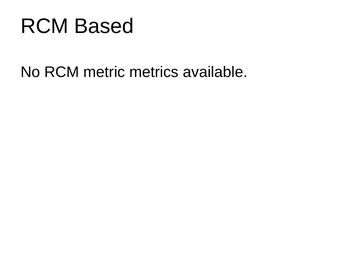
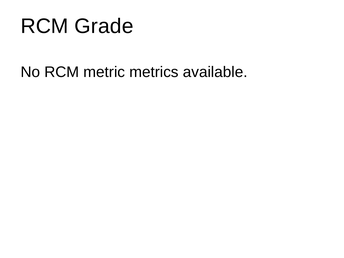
Based: Based -> Grade
